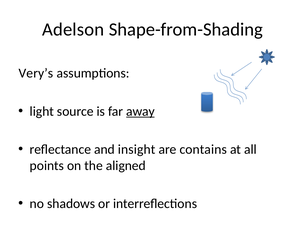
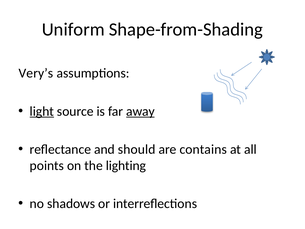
Adelson: Adelson -> Uniform
light underline: none -> present
insight: insight -> should
aligned: aligned -> lighting
